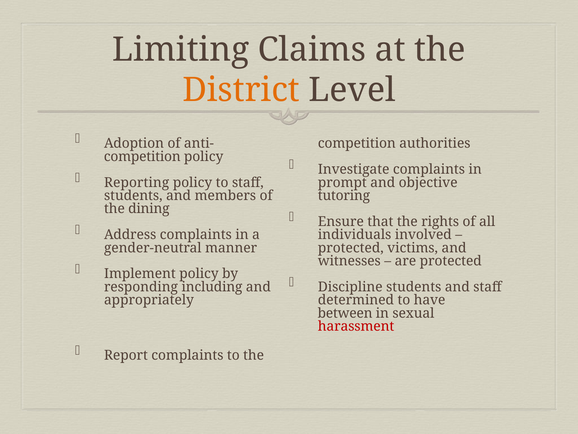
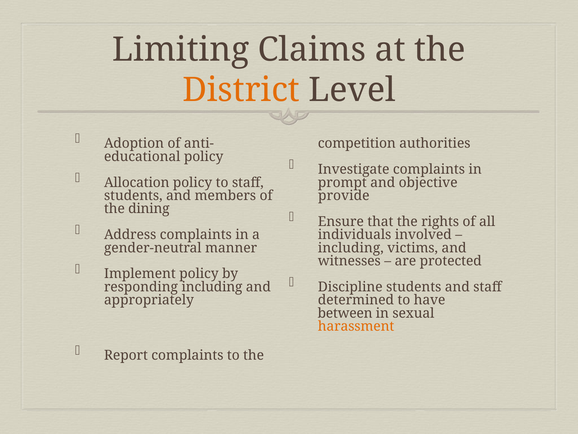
competition at (142, 156): competition -> educational
Reporting: Reporting -> Allocation
tutoring: tutoring -> provide
protected at (351, 248): protected -> including
harassment colour: red -> orange
